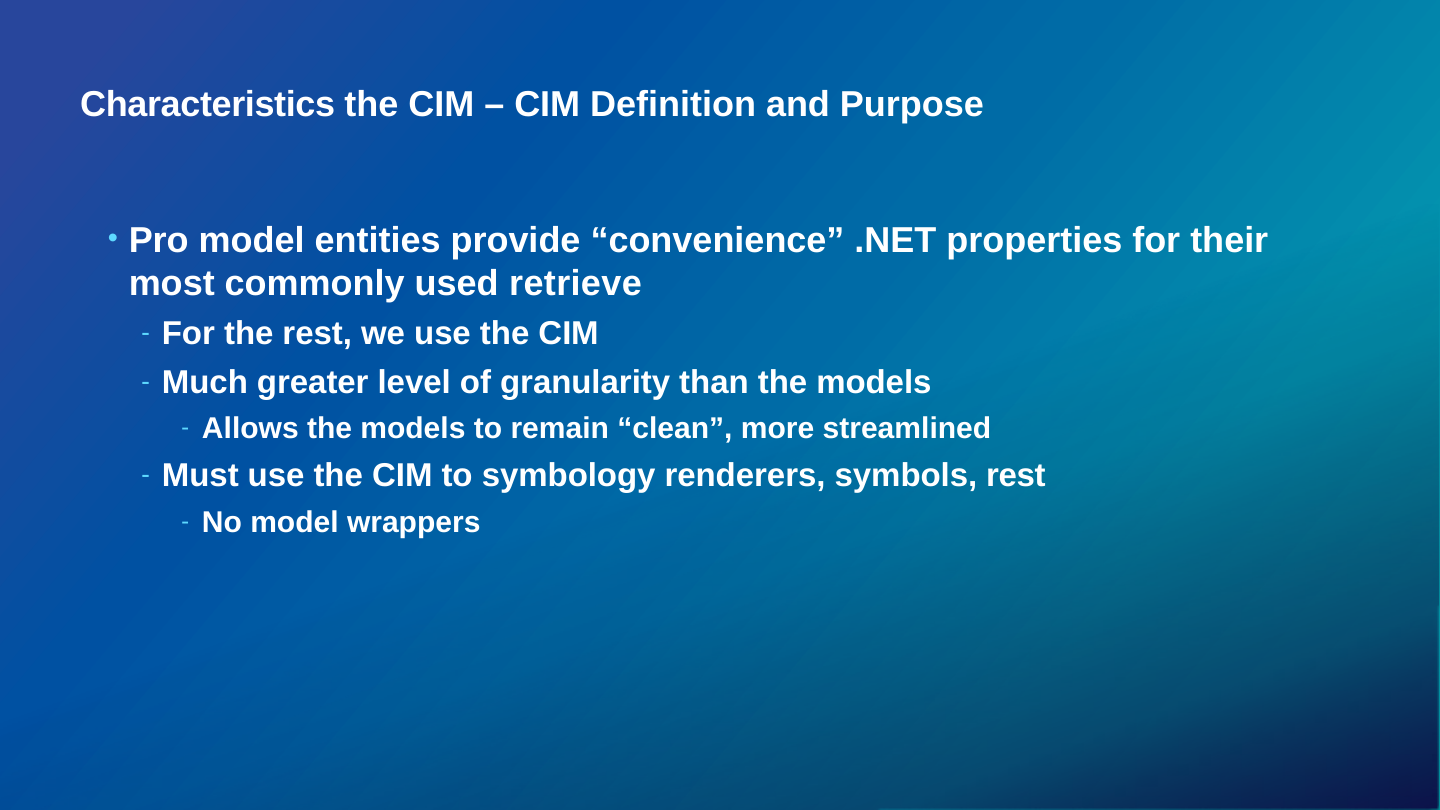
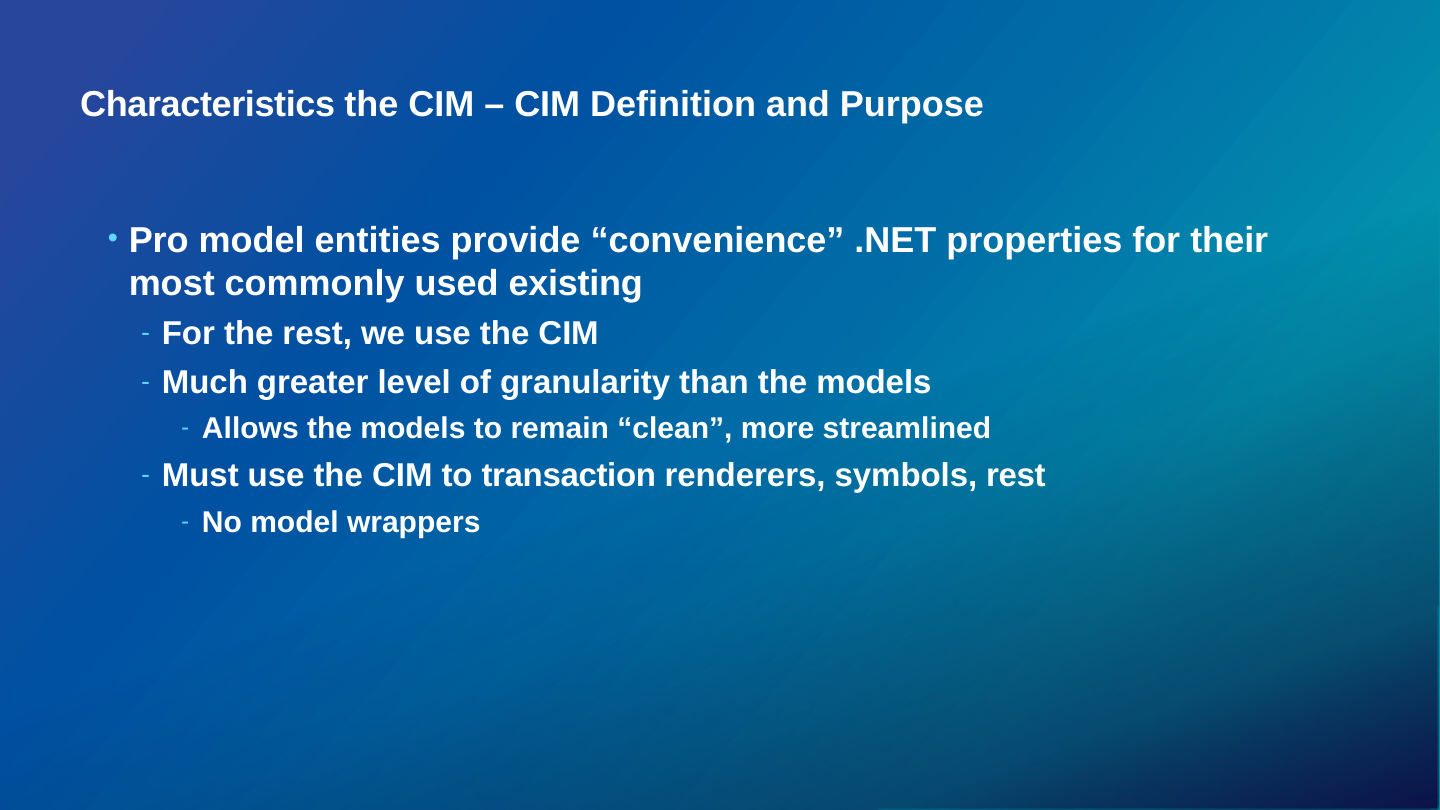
retrieve: retrieve -> existing
symbology: symbology -> transaction
